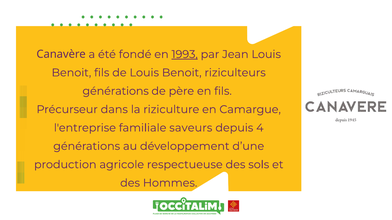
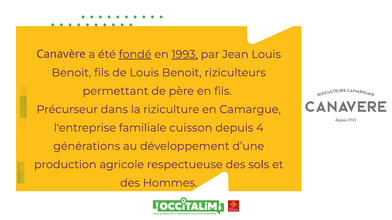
fondé underline: none -> present
générations at (116, 91): générations -> permettant
saveurs: saveurs -> cuisson
